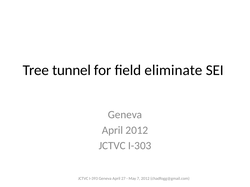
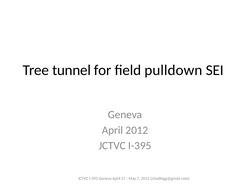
eliminate: eliminate -> pulldown
I-303: I-303 -> I-395
